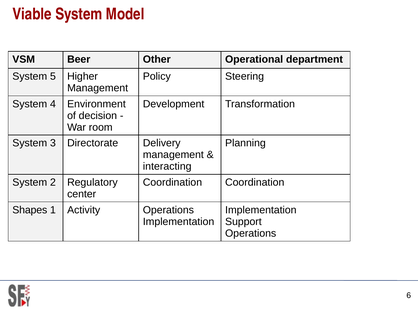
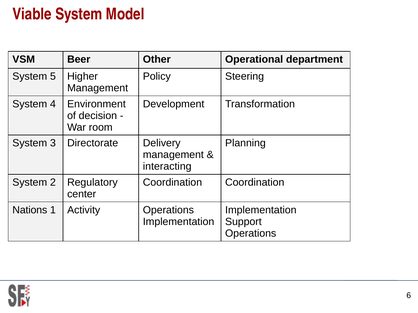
Shapes: Shapes -> Nations
